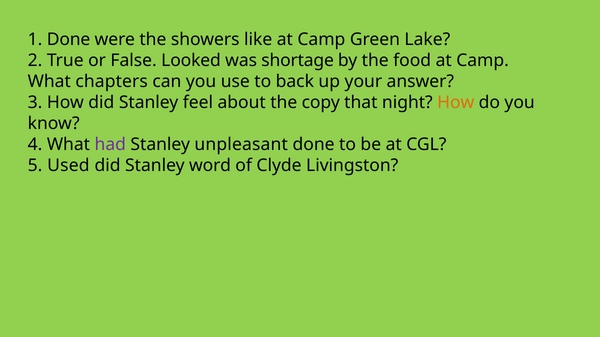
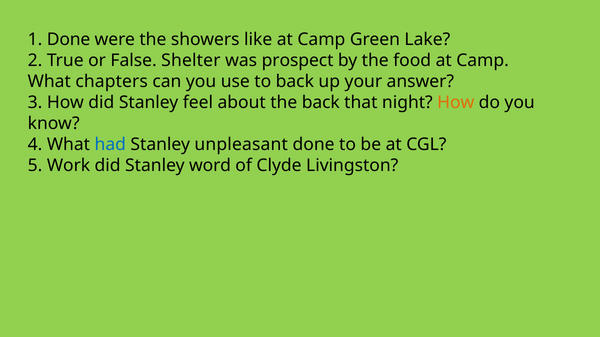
Looked: Looked -> Shelter
shortage: shortage -> prospect
the copy: copy -> back
had colour: purple -> blue
Used: Used -> Work
